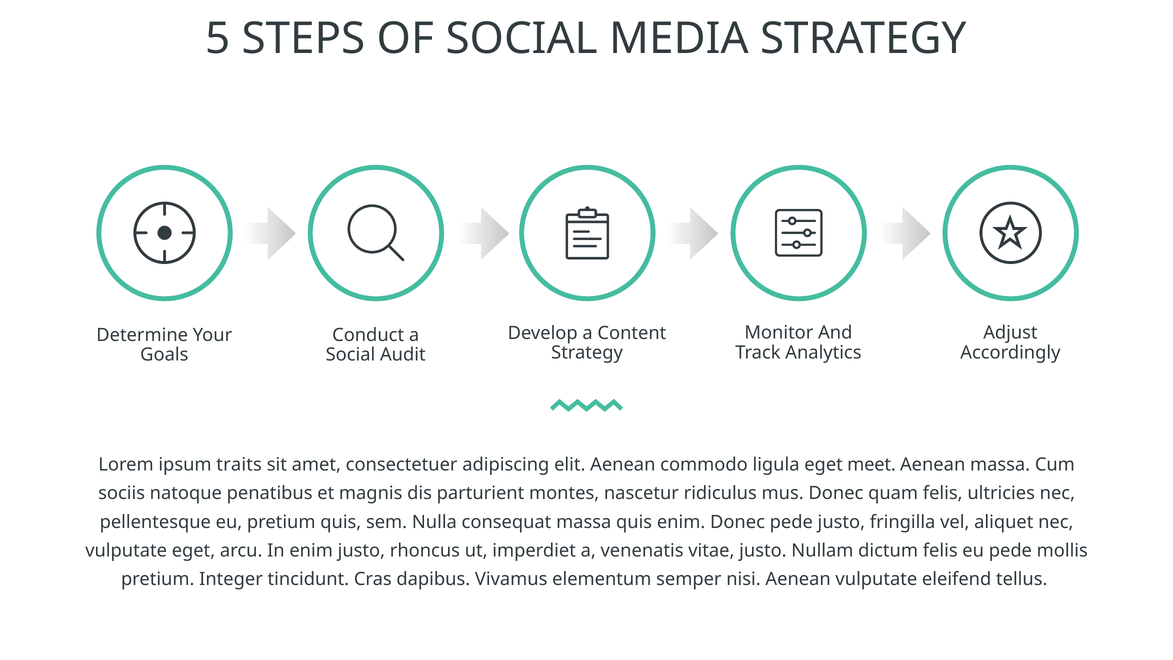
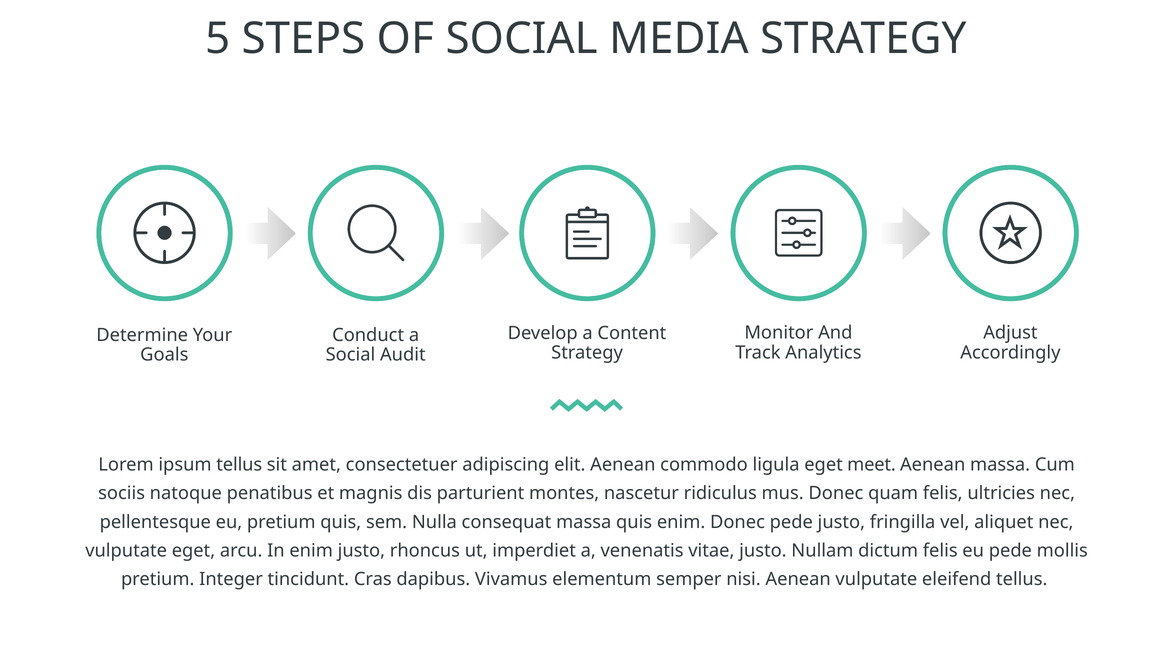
ipsum traits: traits -> tellus
